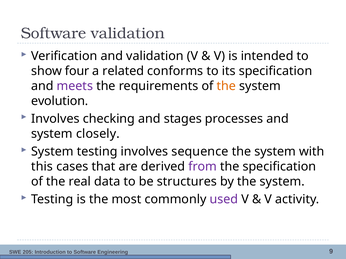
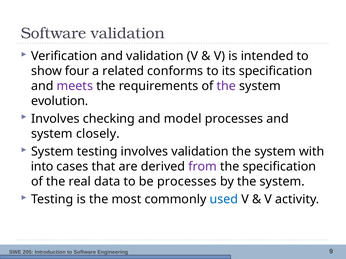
the at (226, 86) colour: orange -> purple
stages: stages -> model
involves sequence: sequence -> validation
this: this -> into
be structures: structures -> processes
used colour: purple -> blue
